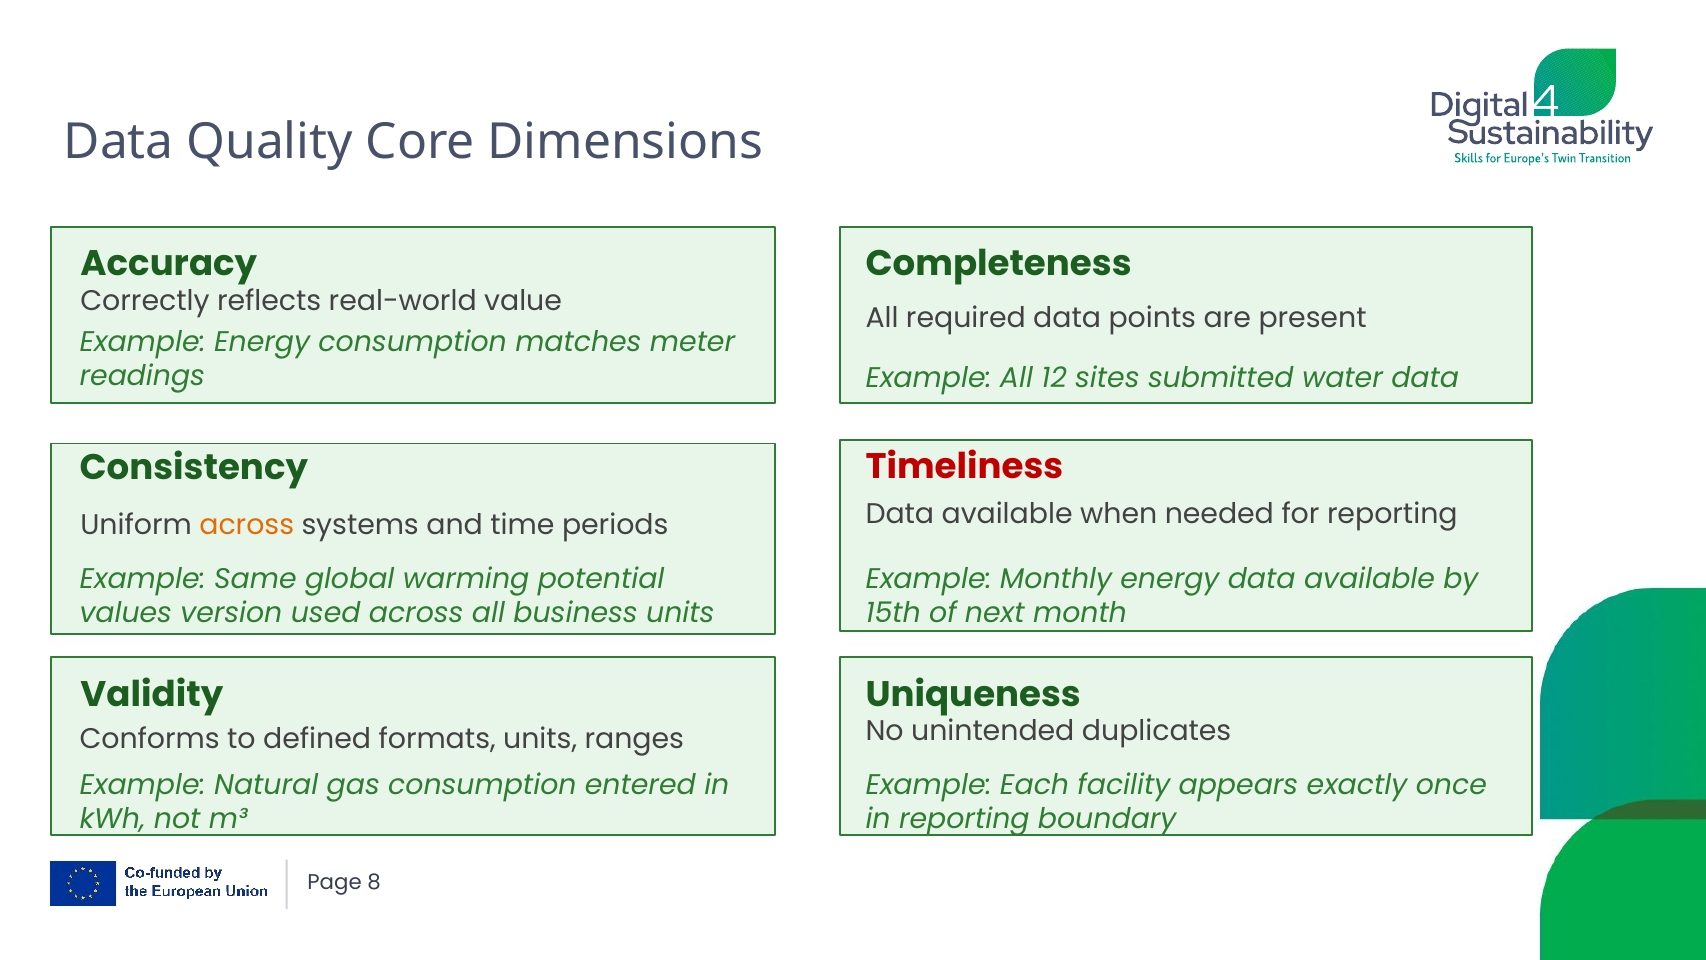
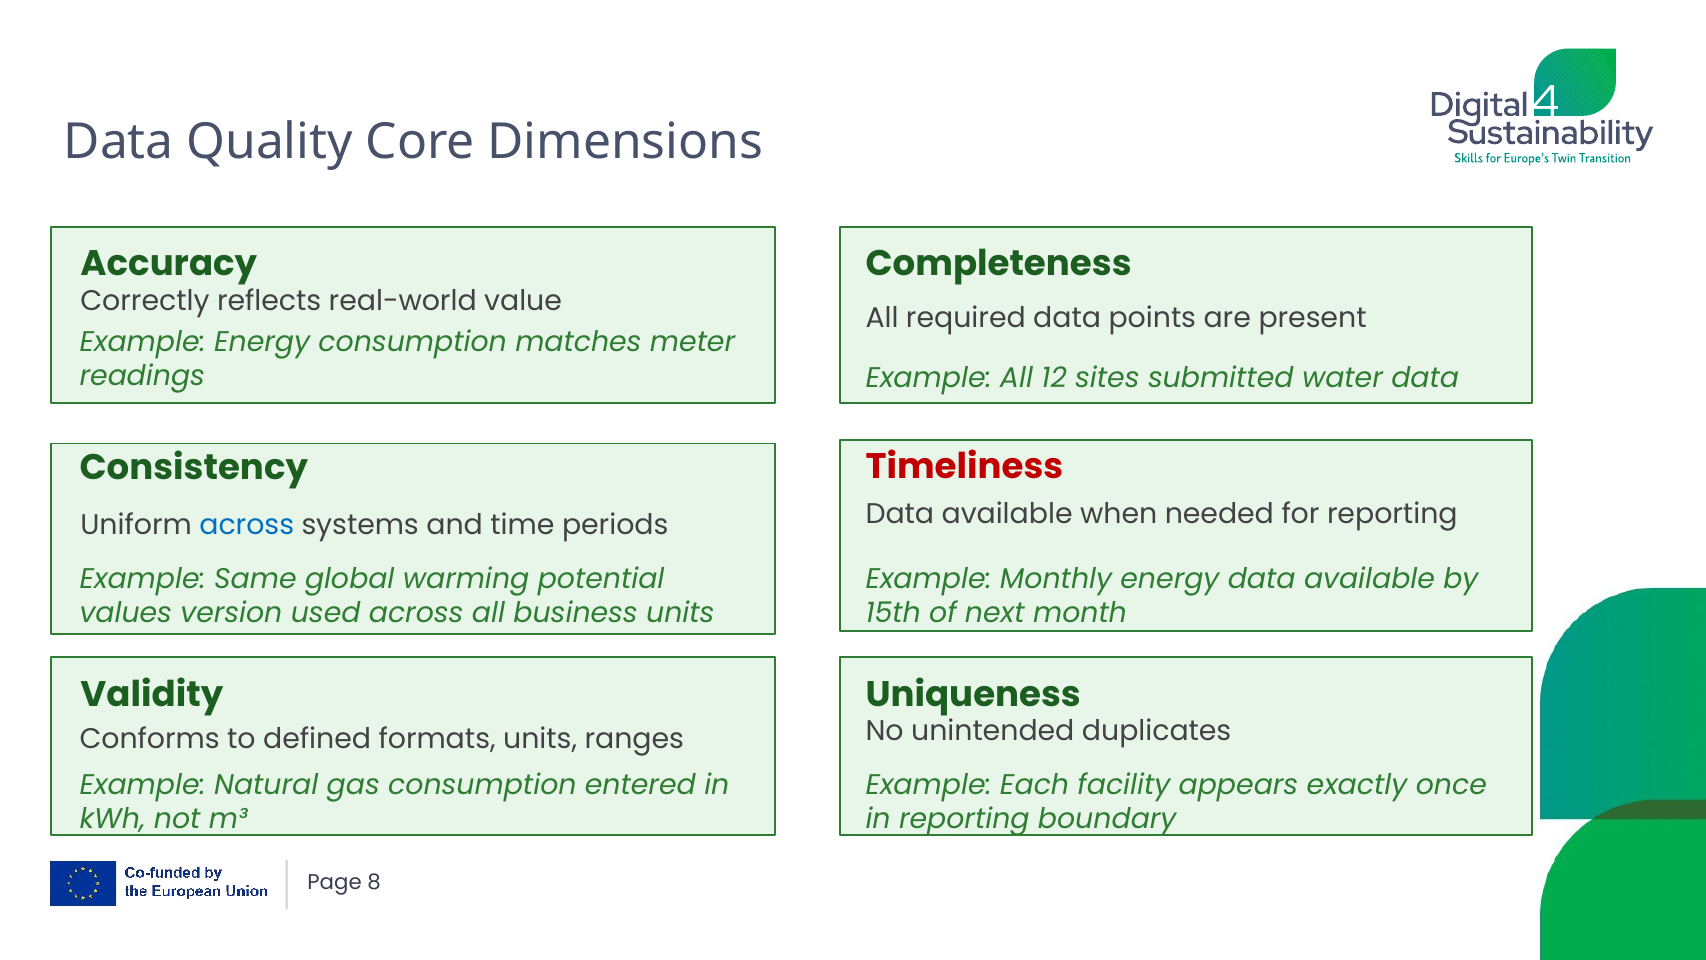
across at (247, 524) colour: orange -> blue
